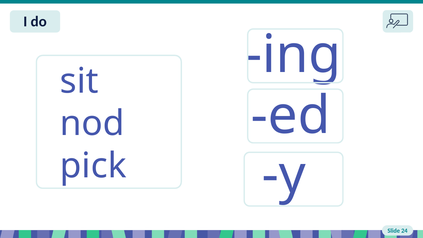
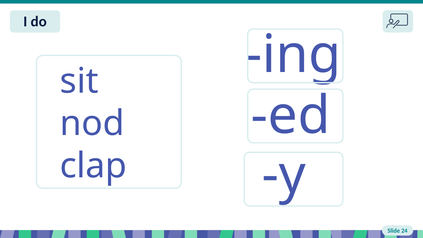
pick: pick -> clap
